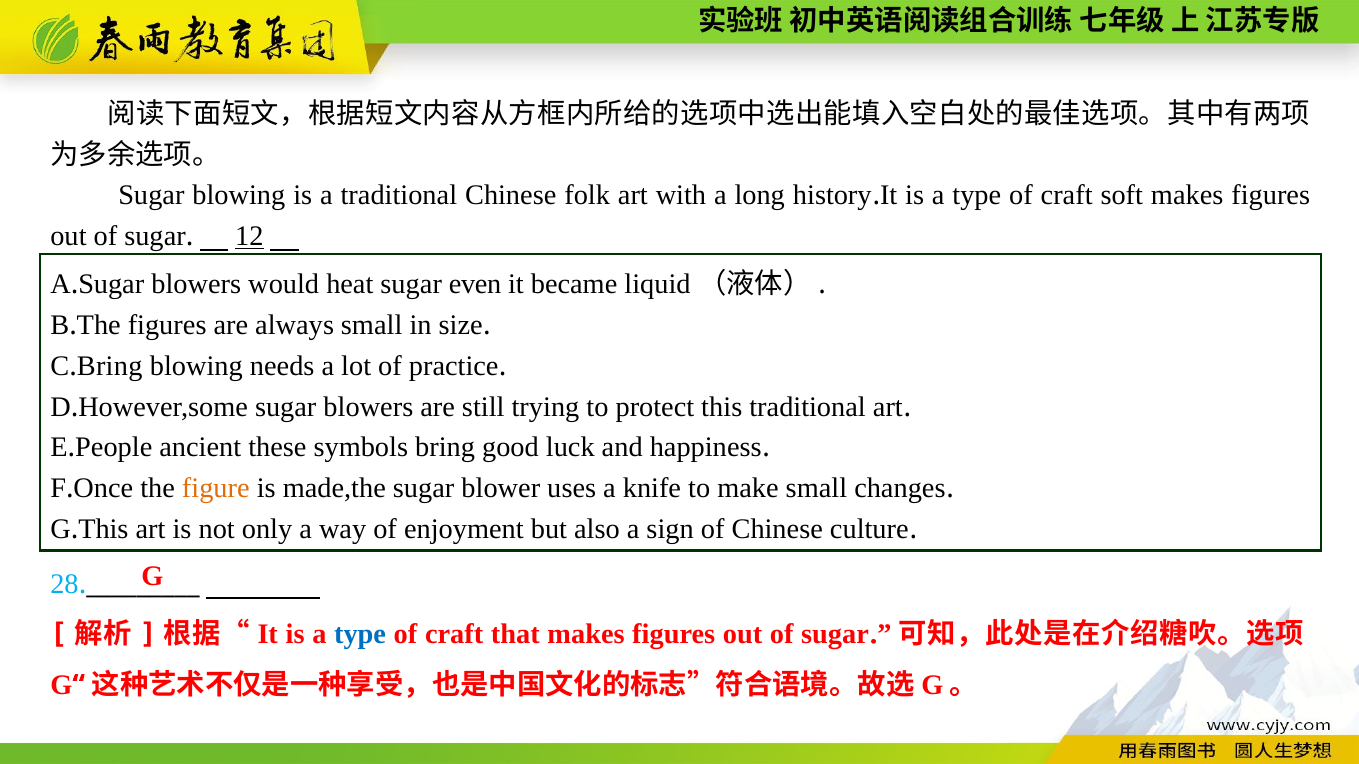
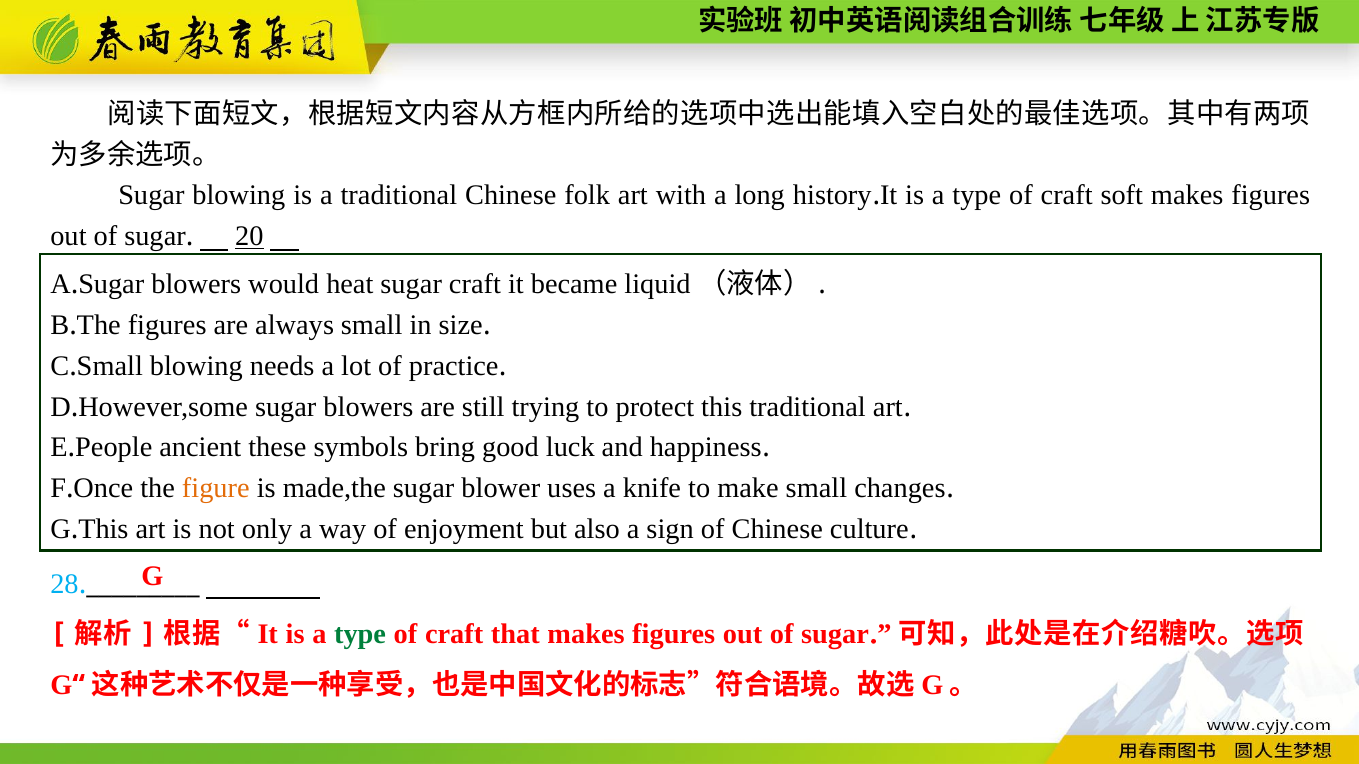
12: 12 -> 20
sugar even: even -> craft
Bring at (110, 366): Bring -> Small
type at (360, 634) colour: blue -> green
